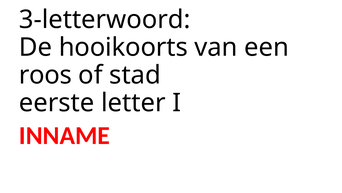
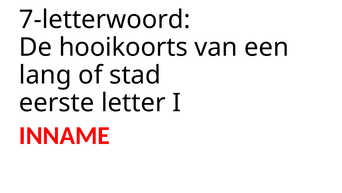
3-letterwoord: 3-letterwoord -> 7-letterwoord
roos: roos -> lang
